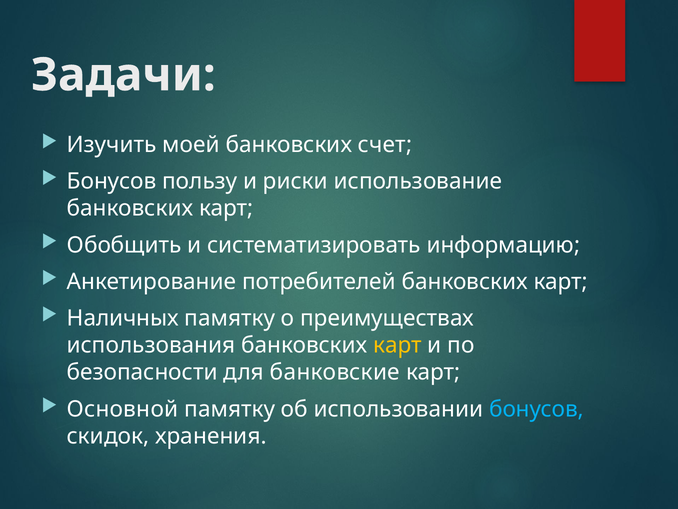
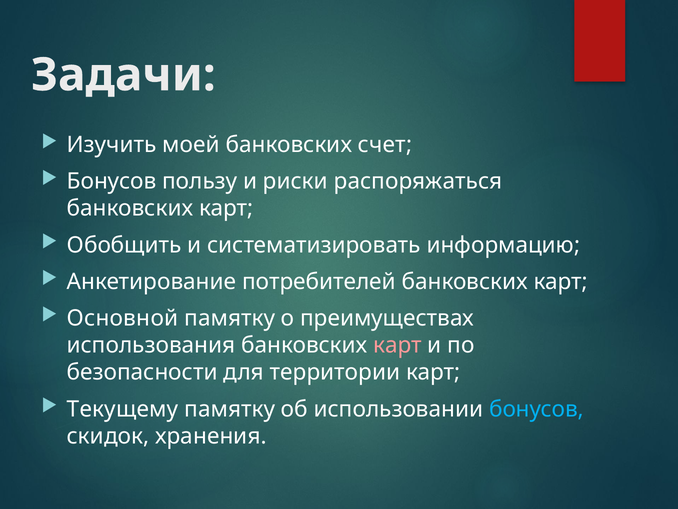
использование: использование -> распоряжаться
Наличных: Наличных -> Основной
карт at (398, 345) colour: yellow -> pink
банковские: банковские -> территории
Основной: Основной -> Текущему
